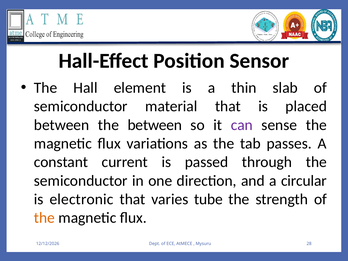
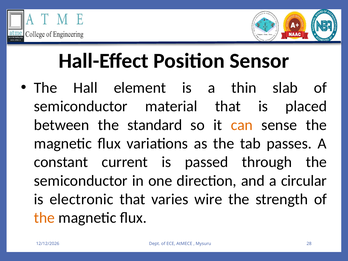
the between: between -> standard
can colour: purple -> orange
tube: tube -> wire
